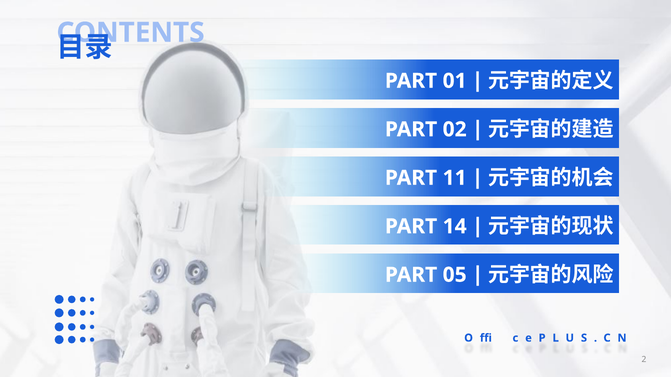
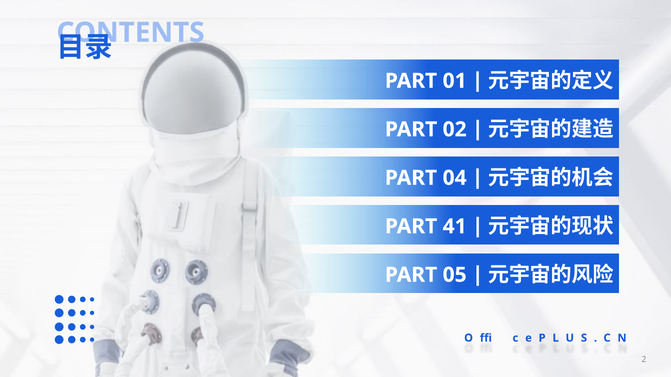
11: 11 -> 04
14: 14 -> 41
